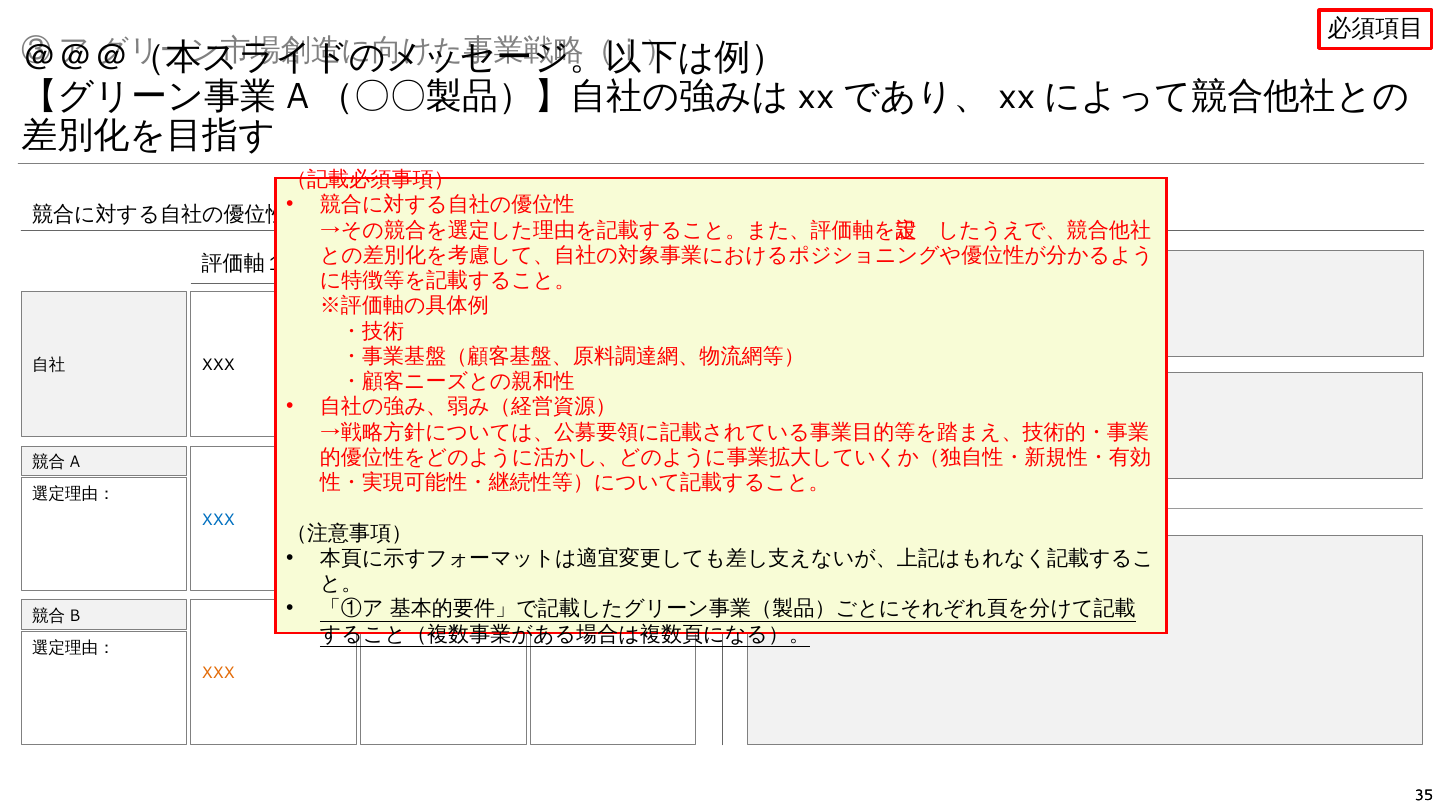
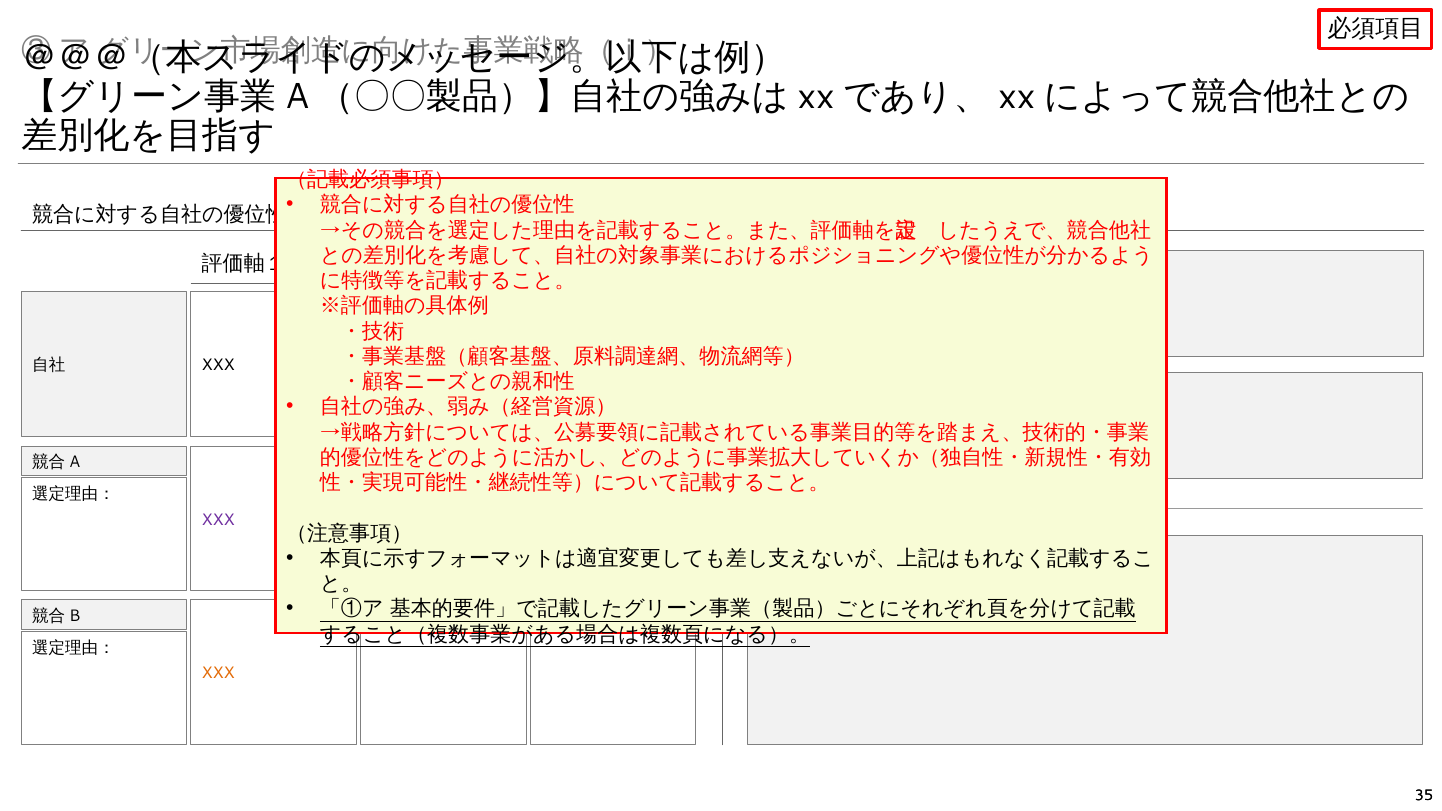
XXX at (218, 520) colour: blue -> purple
